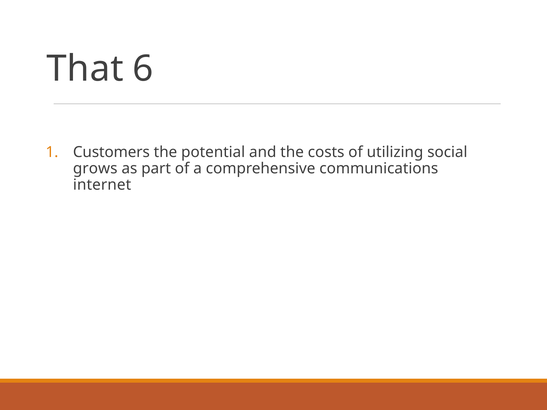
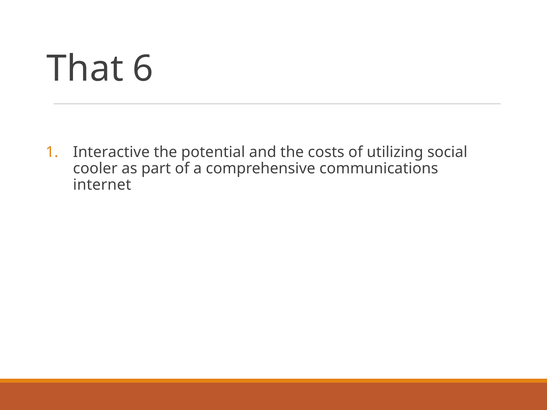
Customers: Customers -> Interactive
grows: grows -> cooler
